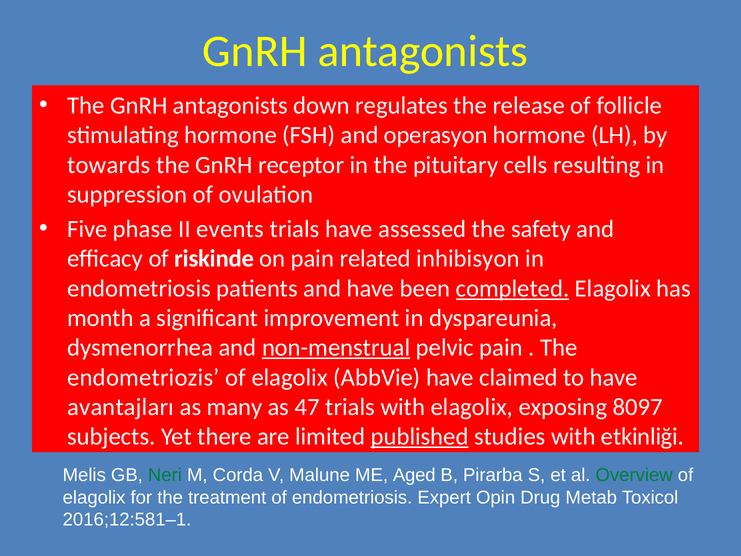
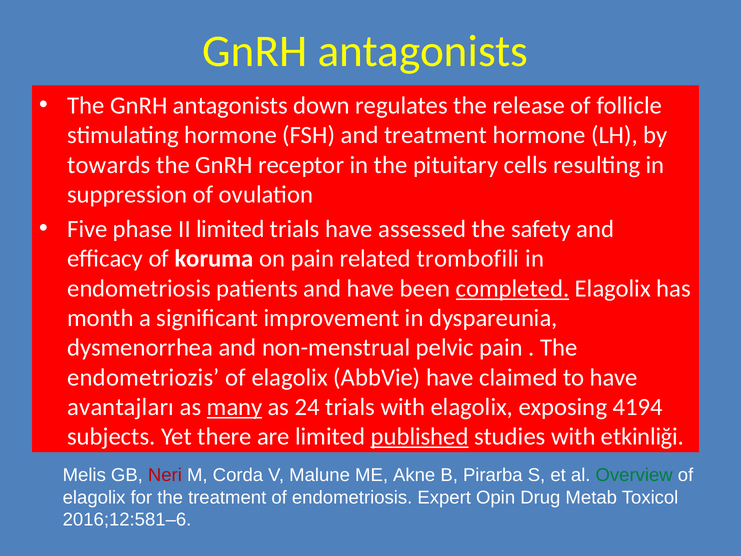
and operasyon: operasyon -> treatment
II events: events -> limited
riskinde: riskinde -> koruma
inhibisyon: inhibisyon -> trombofili
non-menstrual underline: present -> none
many underline: none -> present
47: 47 -> 24
8097: 8097 -> 4194
Neri colour: green -> red
Aged: Aged -> Akne
2016;12:581–1: 2016;12:581–1 -> 2016;12:581–6
